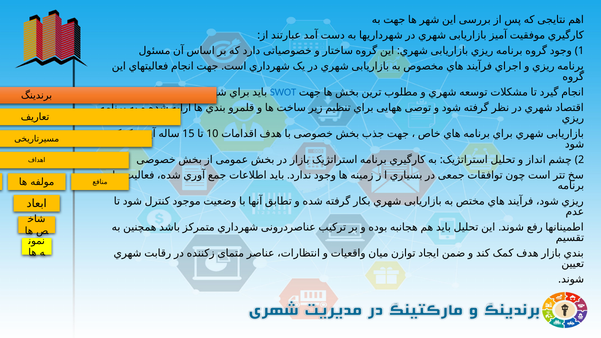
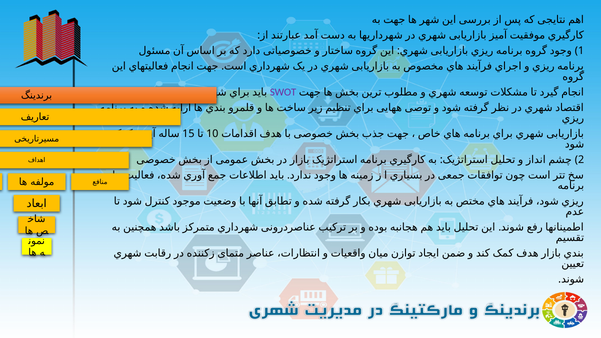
SWOT colour: blue -> purple
